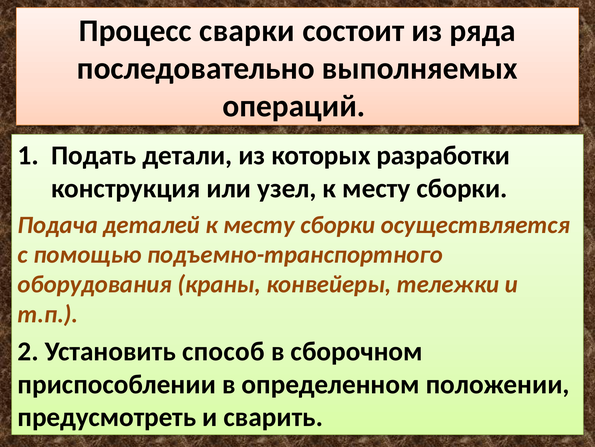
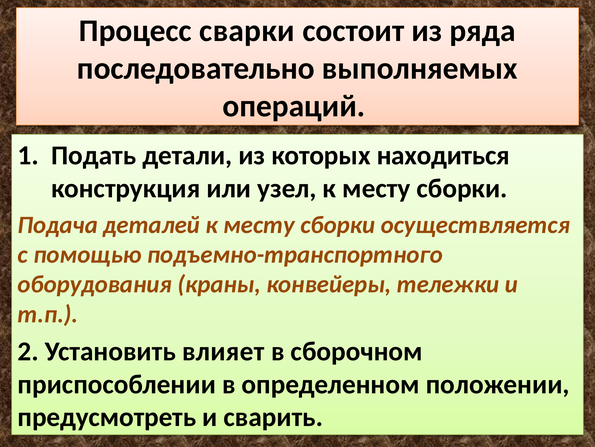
разработки: разработки -> находиться
способ: способ -> влияет
